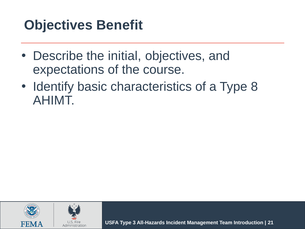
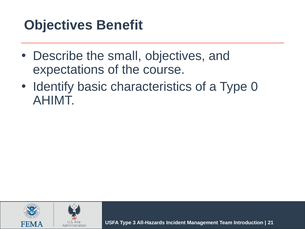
initial: initial -> small
8: 8 -> 0
